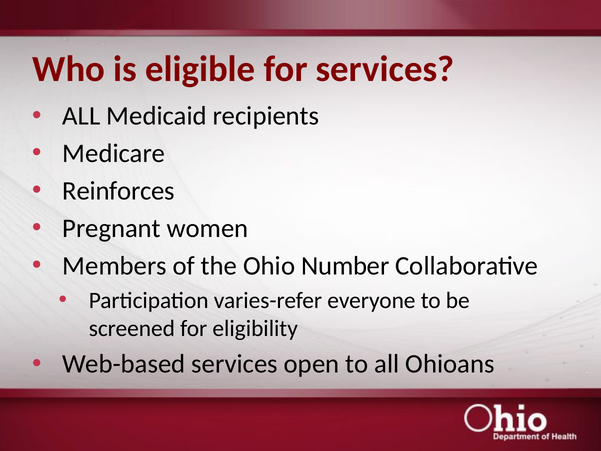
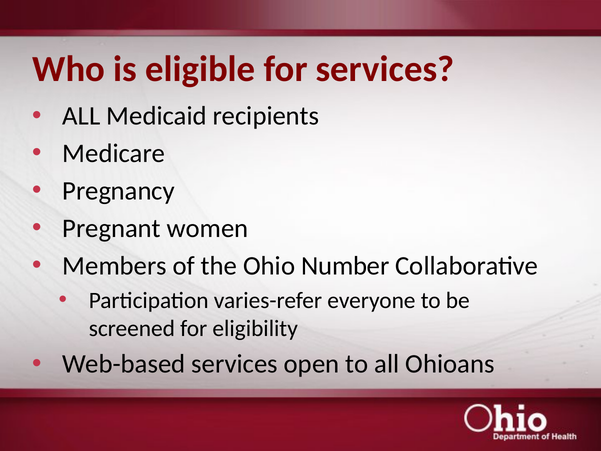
Reinforces: Reinforces -> Pregnancy
